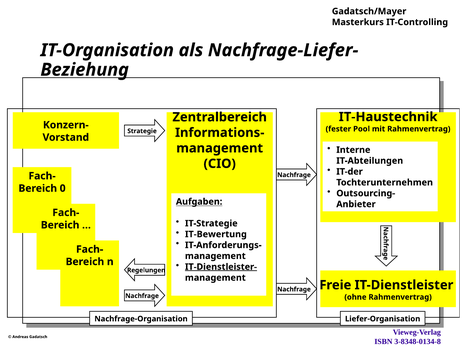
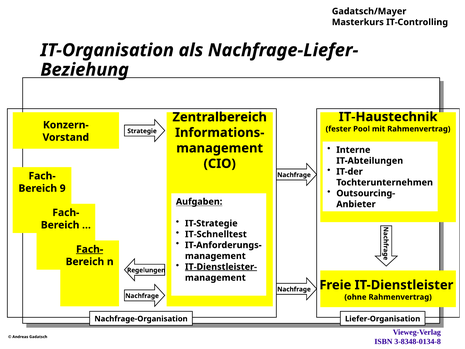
0: 0 -> 9
IT-Bewertung: IT-Bewertung -> IT-Schnelltest
Fach- at (90, 249) underline: none -> present
